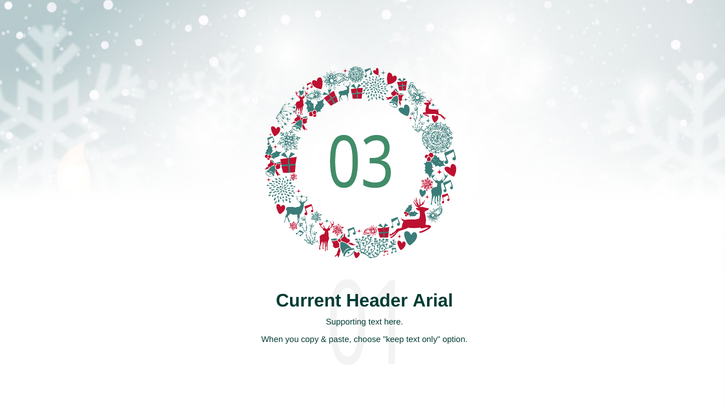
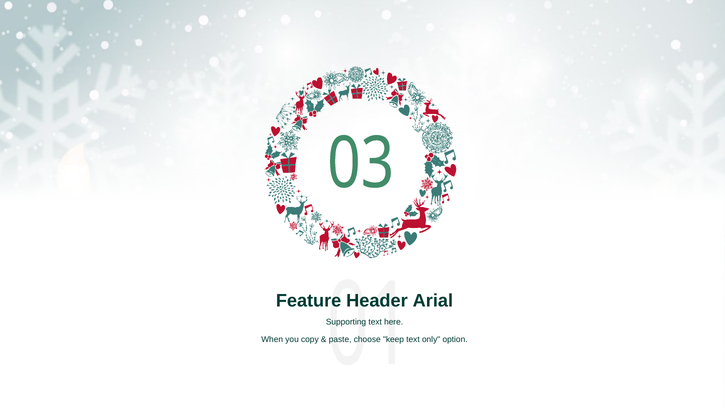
Current: Current -> Feature
